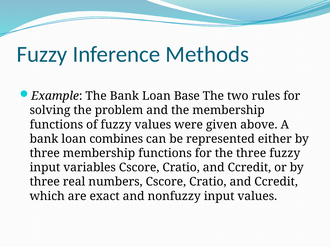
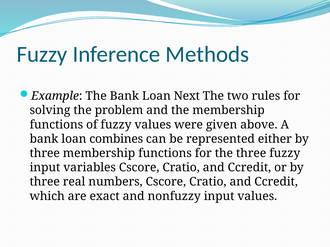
Base: Base -> Next
